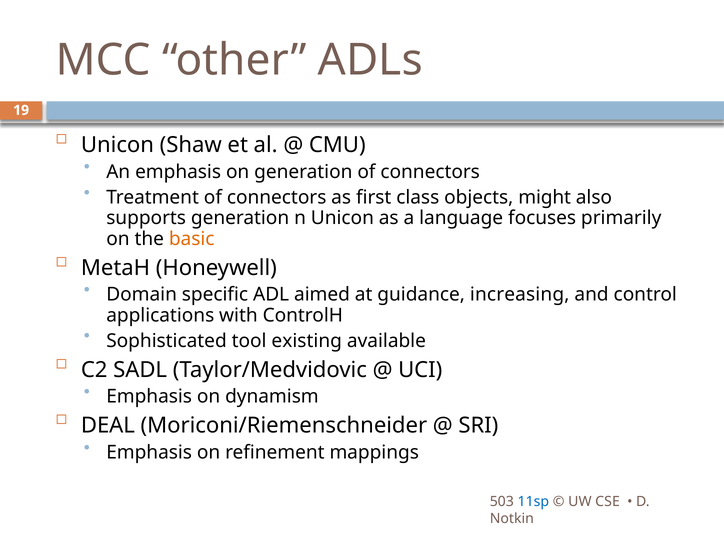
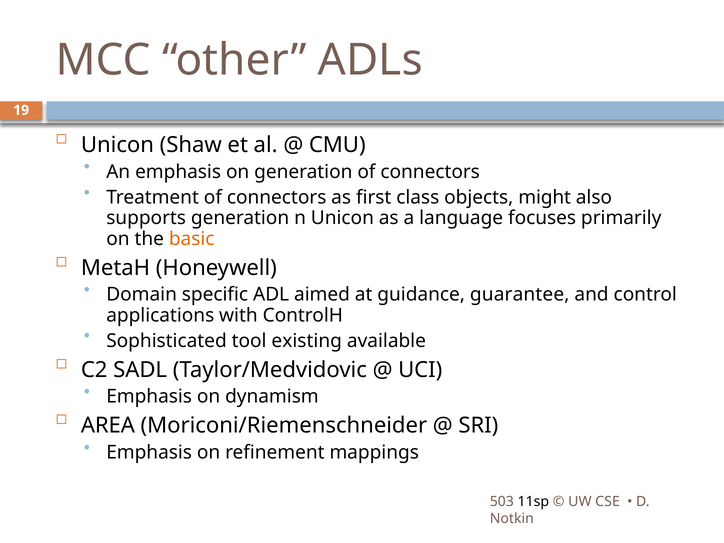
increasing: increasing -> guarantee
DEAL: DEAL -> AREA
11sp colour: blue -> black
